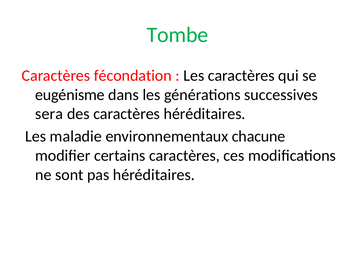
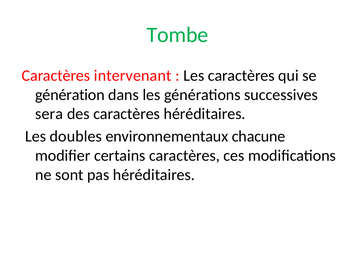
fécondation: fécondation -> intervenant
eugénisme: eugénisme -> génération
maladie: maladie -> doubles
